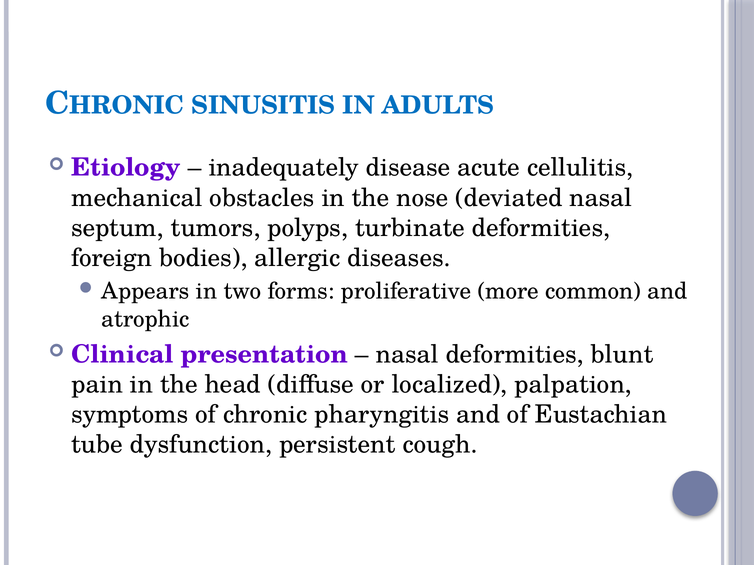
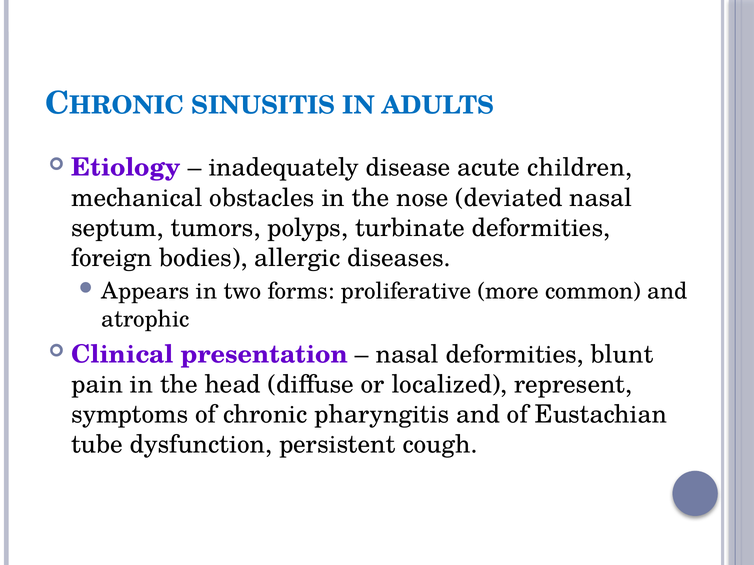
cellulitis: cellulitis -> children
palpation: palpation -> represent
